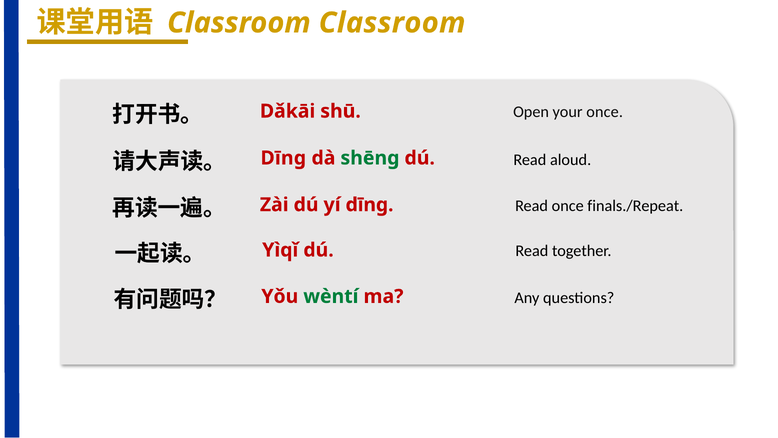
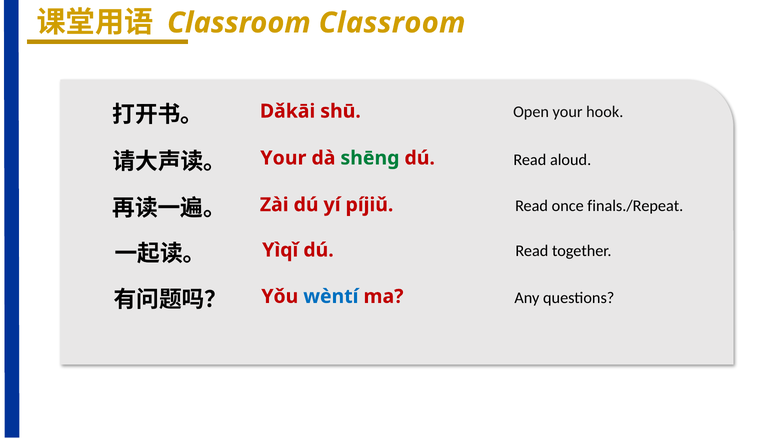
your once: once -> hook
Dīnɡ at (283, 158): Dīnɡ -> Your
yí dīnɡ: dīnɡ -> píjiǔ
wèntí colour: green -> blue
